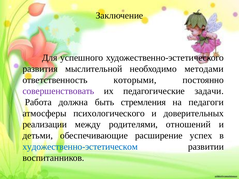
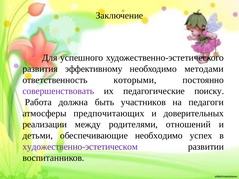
мыслительной: мыслительной -> эффективному
задачи: задачи -> поиску
стремления: стремления -> участников
психологического: психологического -> предпочитающих
обеспечивающие расширение: расширение -> необходимо
художественно-эстетическом colour: blue -> purple
